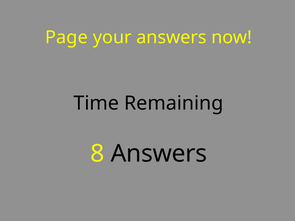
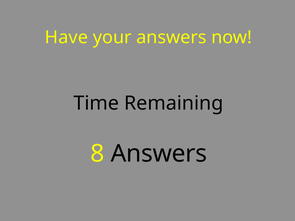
Page: Page -> Have
